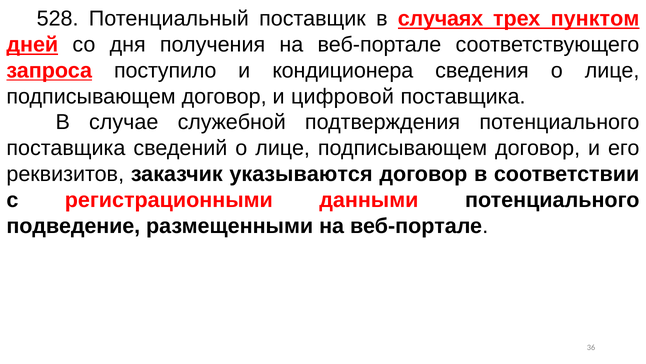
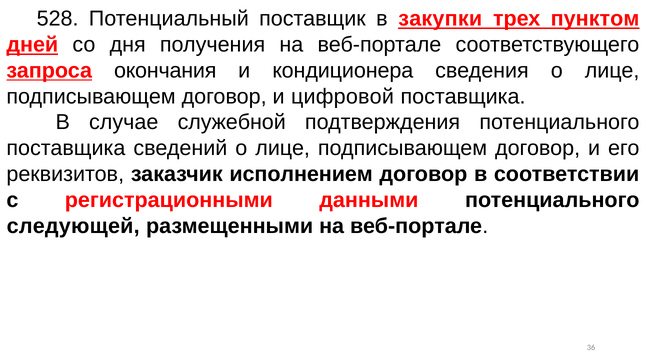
случаях: случаях -> закупки
поступило: поступило -> окончания
указываются: указываются -> исполнением
подведение: подведение -> следующей
